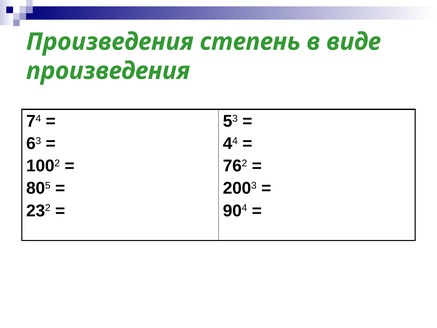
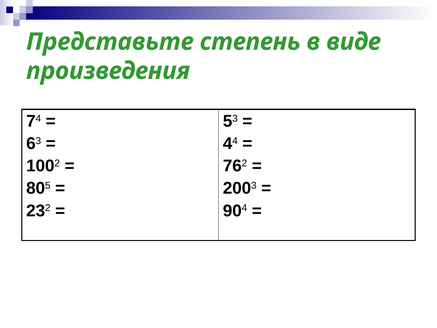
Произведения at (110, 42): Произведения -> Представьте
